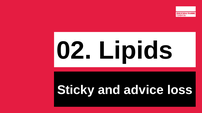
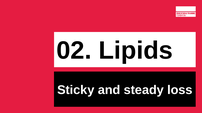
advice: advice -> steady
